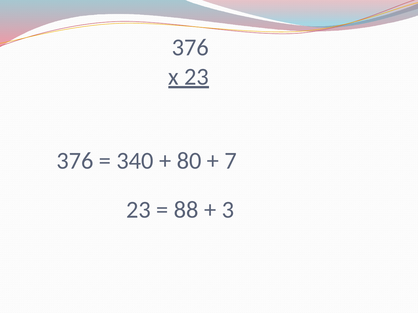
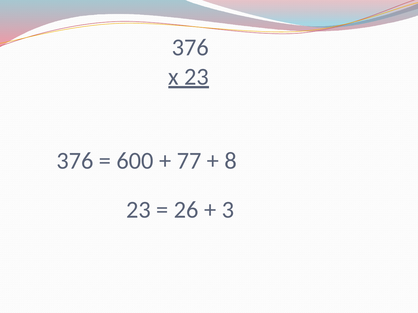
340: 340 -> 600
80: 80 -> 77
7: 7 -> 8
88: 88 -> 26
